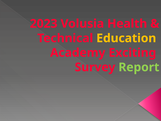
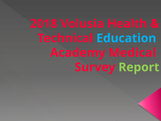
2023: 2023 -> 2018
Education colour: yellow -> light blue
Exciting: Exciting -> Medical
